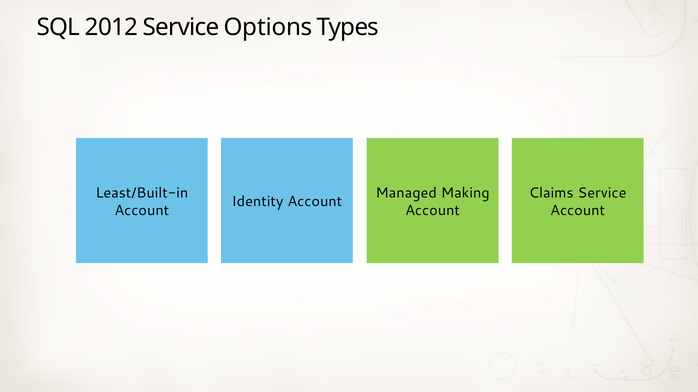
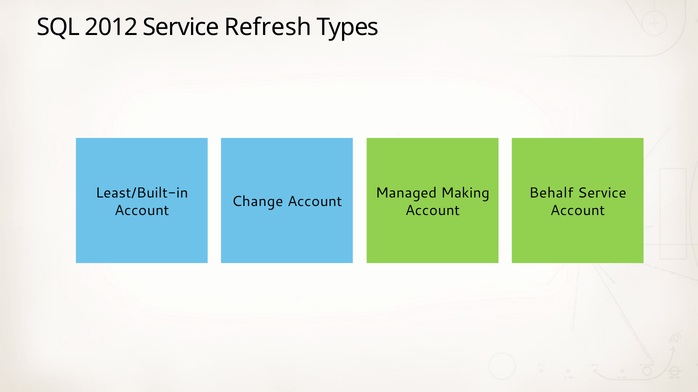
Options: Options -> Refresh
Claims: Claims -> Behalf
Identity: Identity -> Change
